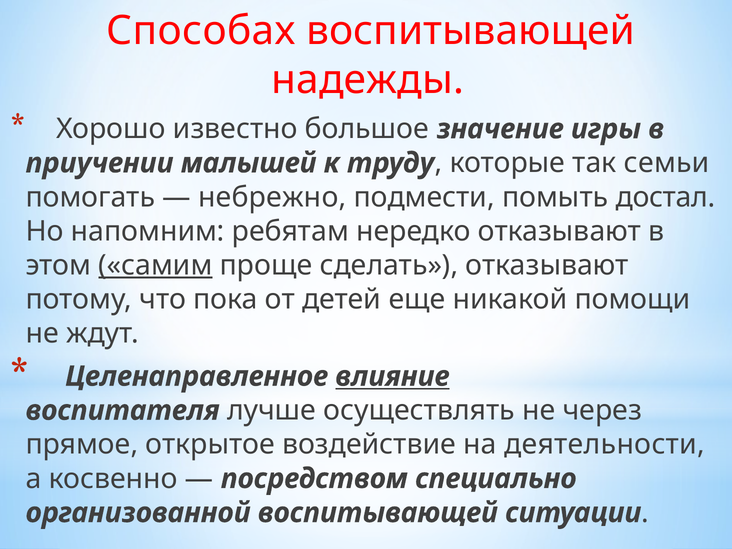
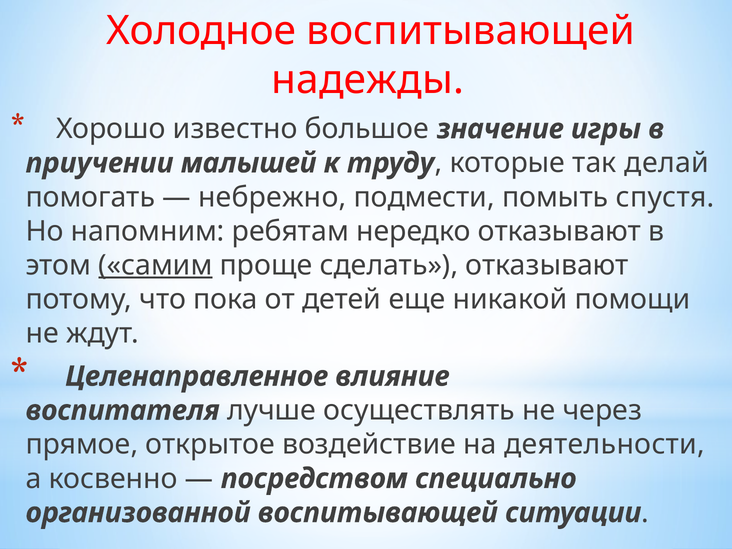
Способах: Способах -> Холодное
семьи: семьи -> делай
достал: достал -> спустя
влияние underline: present -> none
